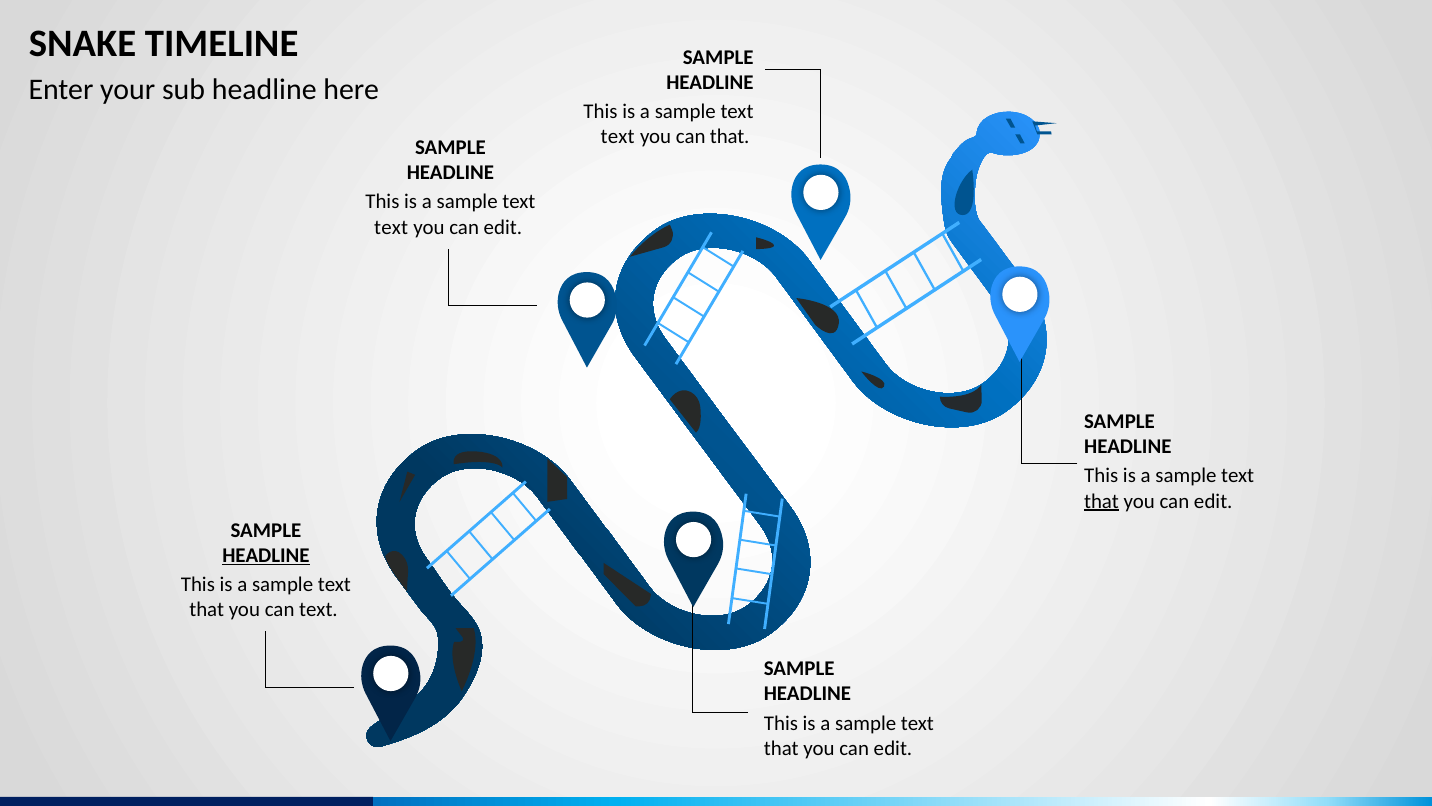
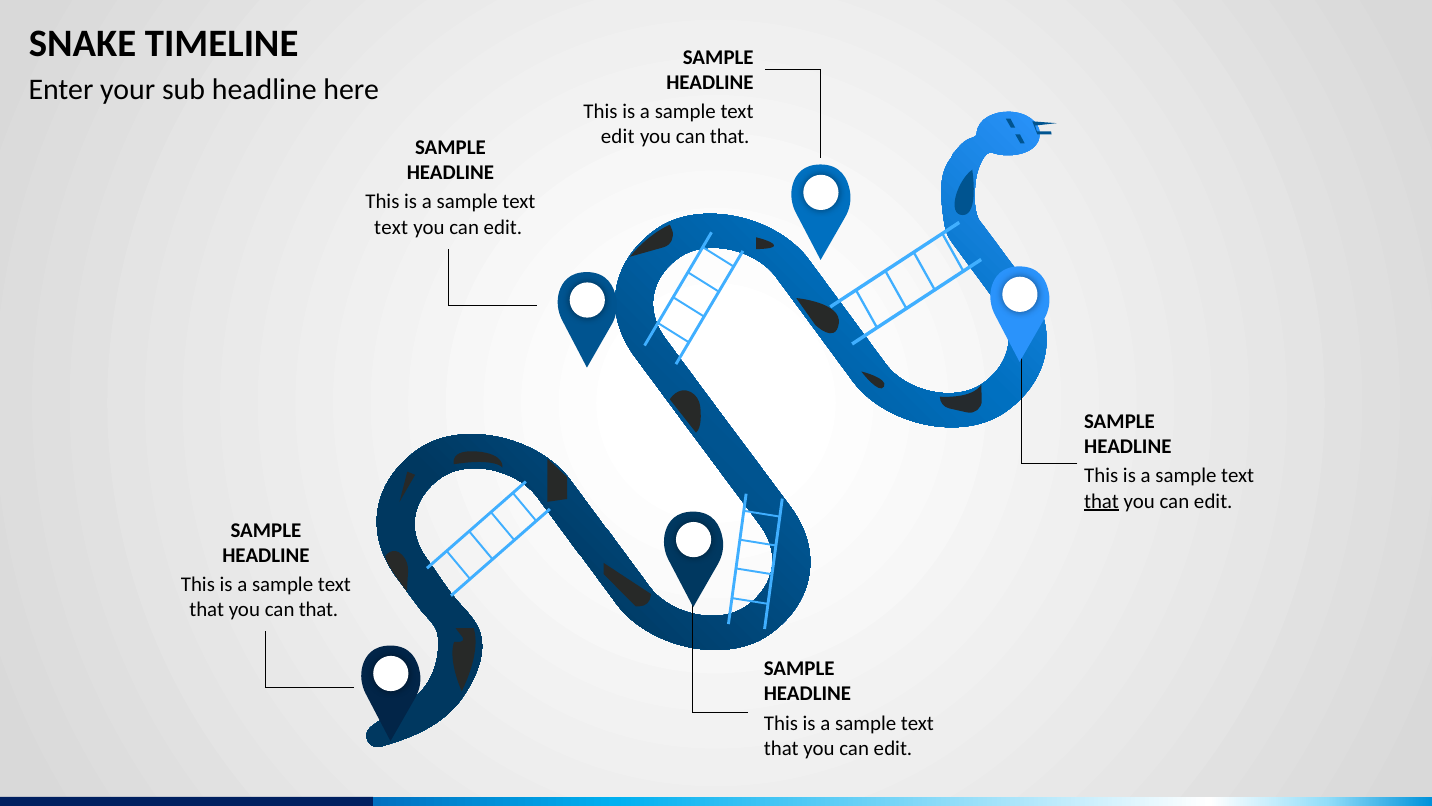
text at (618, 137): text -> edit
HEADLINE at (266, 555) underline: present -> none
that you can text: text -> that
